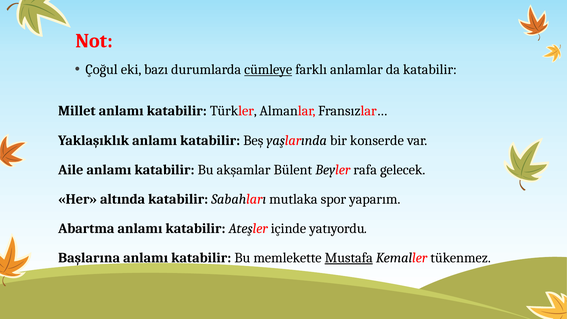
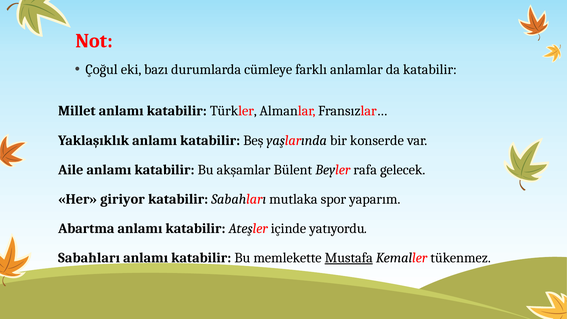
cümleye underline: present -> none
altında: altında -> giriyor
Başlarına at (89, 258): Başlarına -> Sabahları
